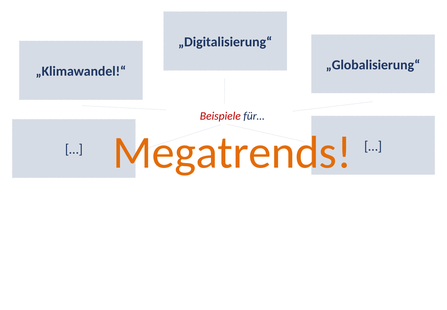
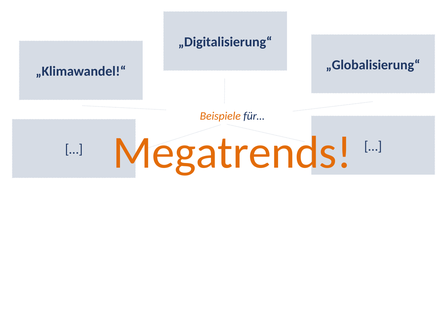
Beispiele colour: red -> orange
